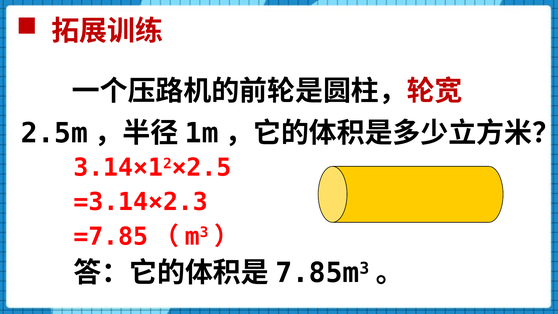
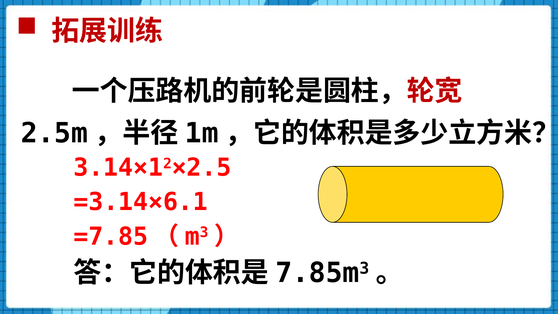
=3.14×2.3: =3.14×2.3 -> =3.14×6.1
